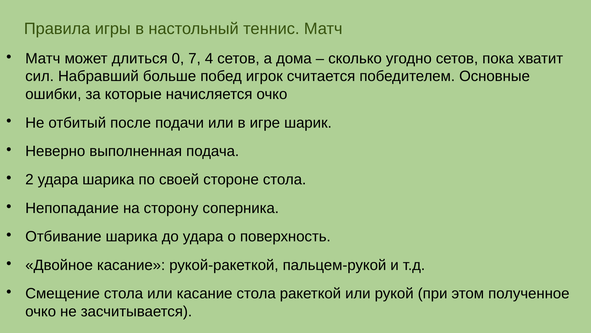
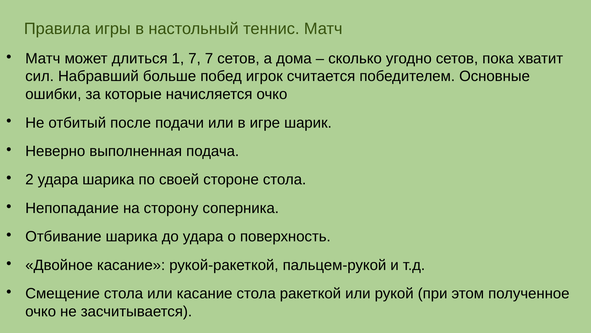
0: 0 -> 1
7 4: 4 -> 7
